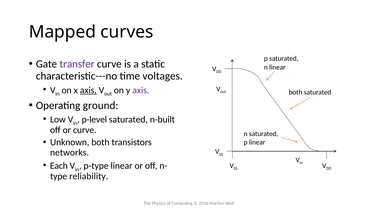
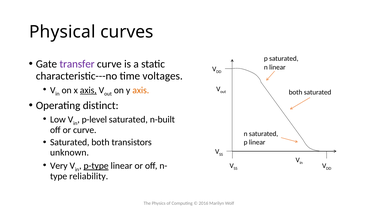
Mapped: Mapped -> Physical
axis at (141, 90) colour: purple -> orange
ground: ground -> distinct
Unknown at (70, 142): Unknown -> Saturated
networks: networks -> unknown
Each: Each -> Very
p-type underline: none -> present
